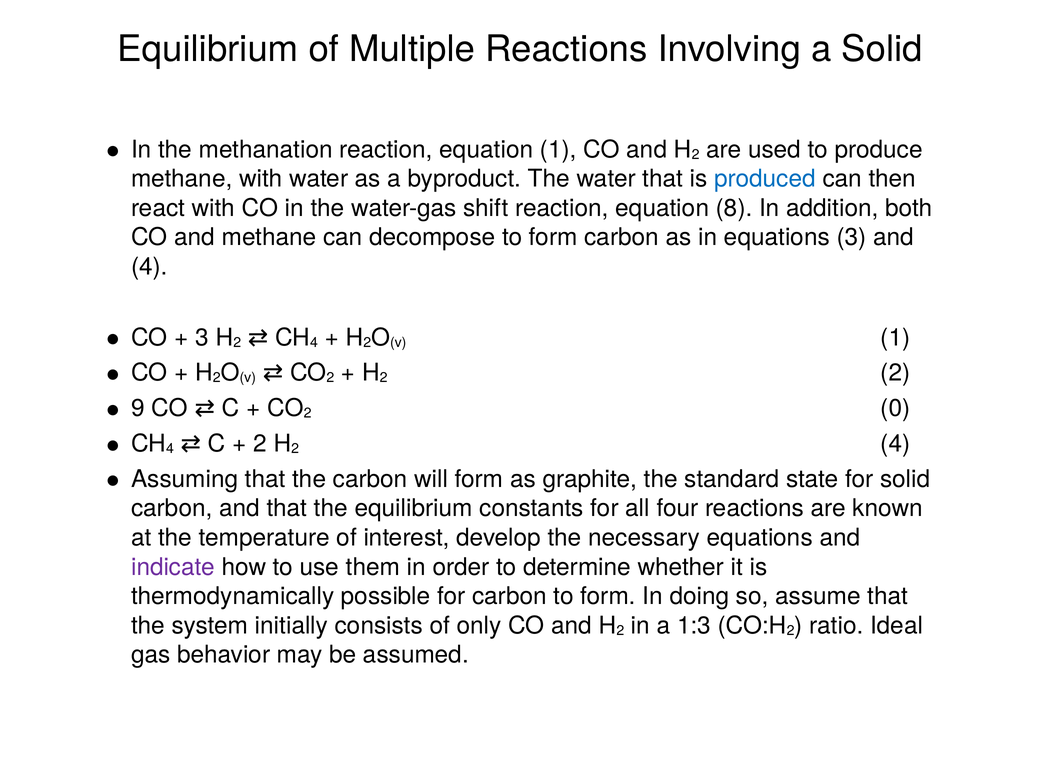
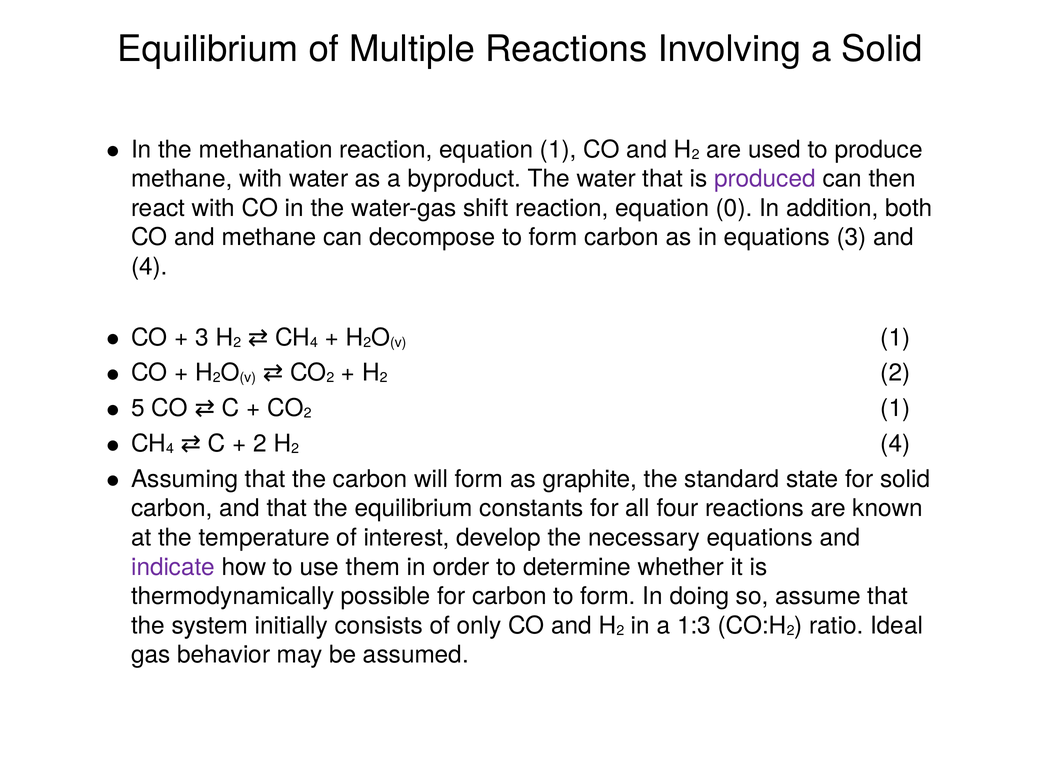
produced colour: blue -> purple
8: 8 -> 0
9: 9 -> 5
2 0: 0 -> 1
